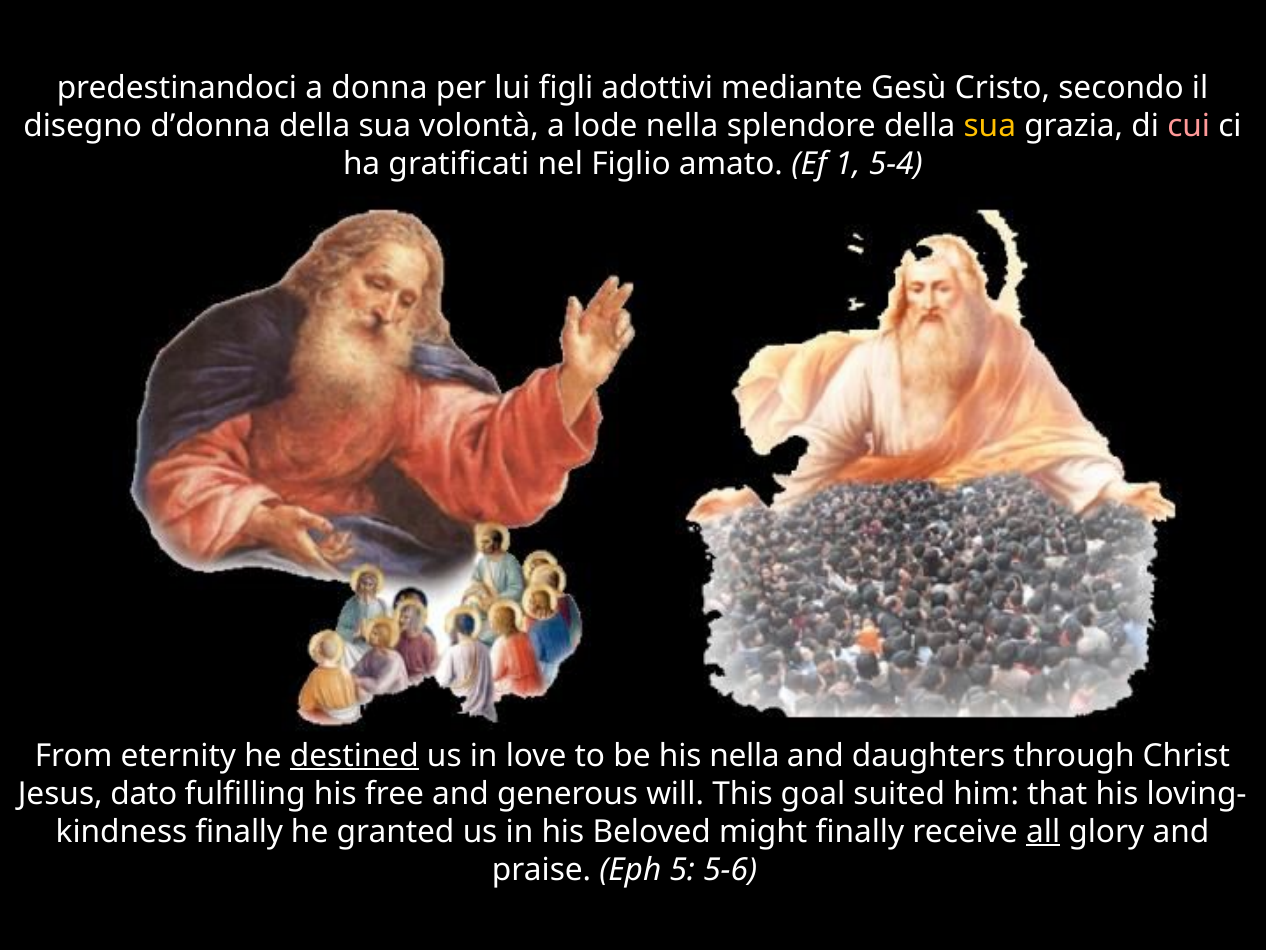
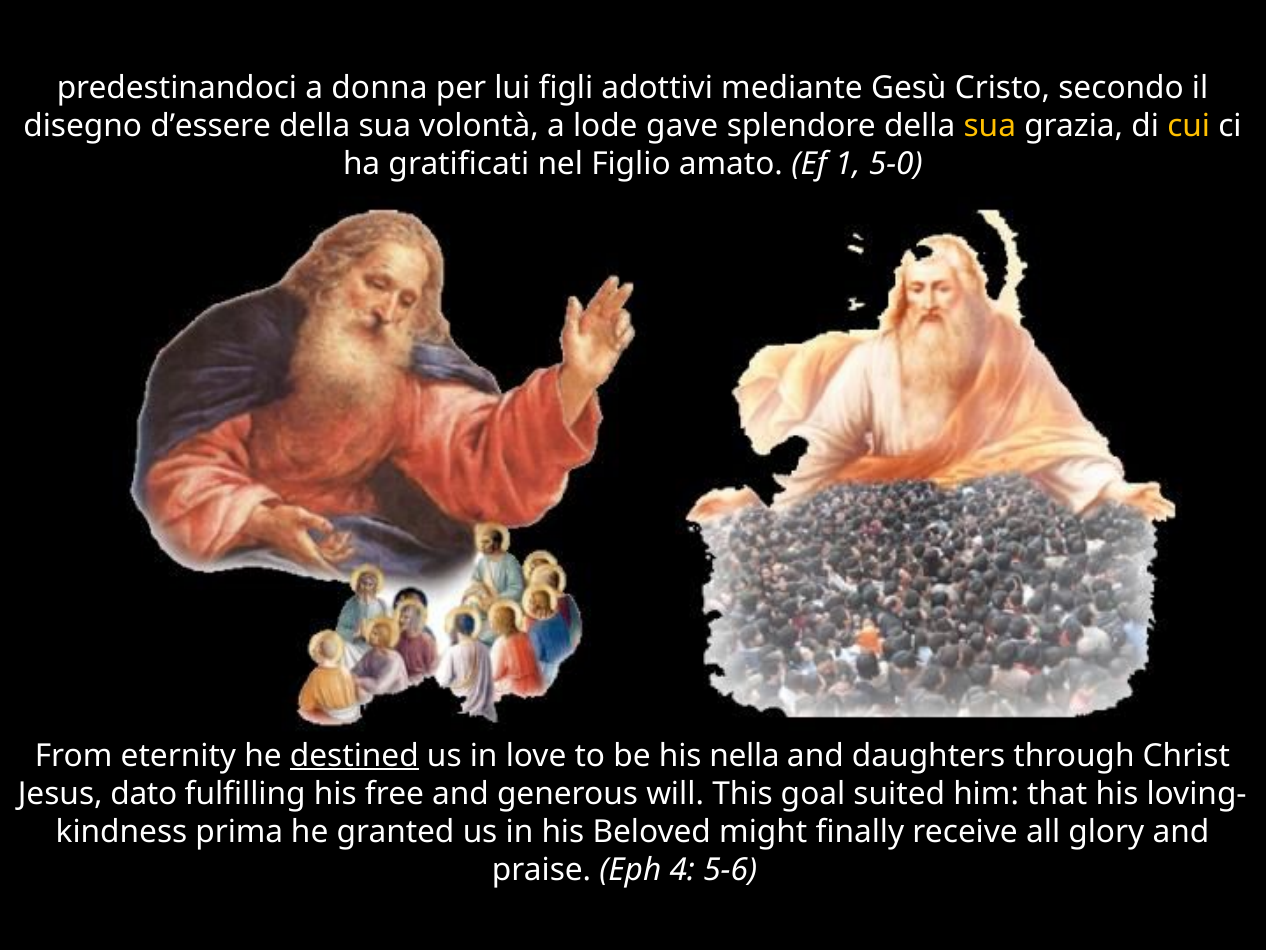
d’donna: d’donna -> d’essere
lode nella: nella -> gave
cui colour: pink -> yellow
5-4: 5-4 -> 5-0
finally at (239, 831): finally -> prima
all underline: present -> none
5: 5 -> 4
